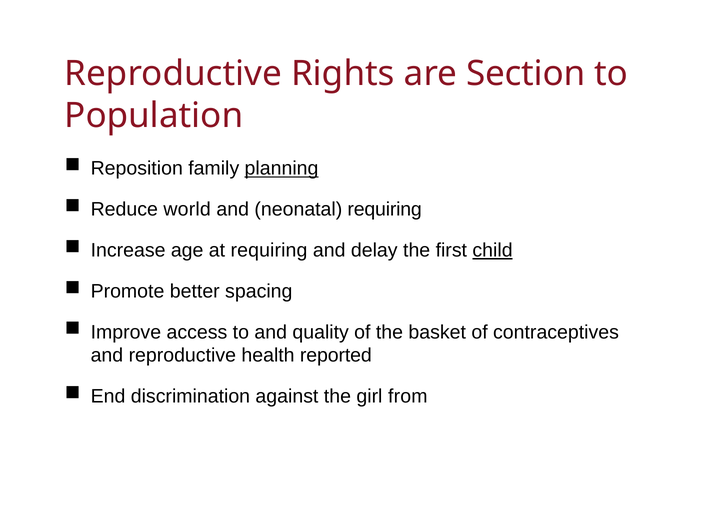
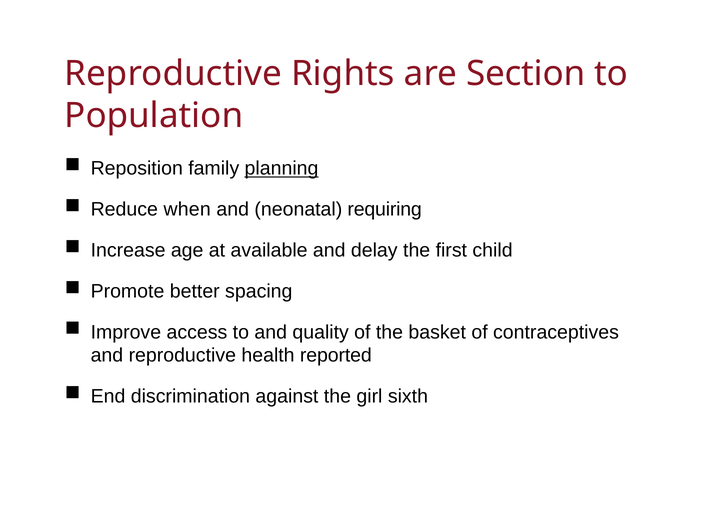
world: world -> when
at requiring: requiring -> available
child underline: present -> none
from: from -> sixth
